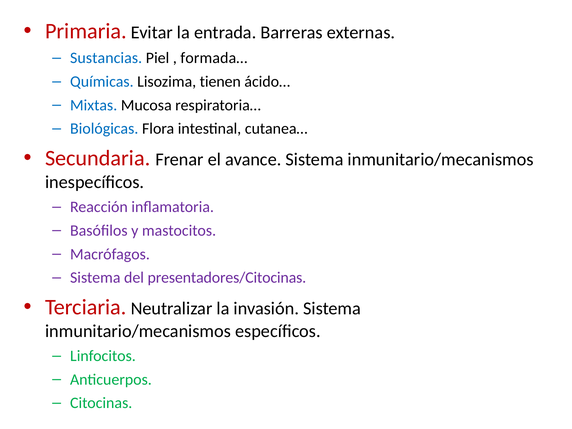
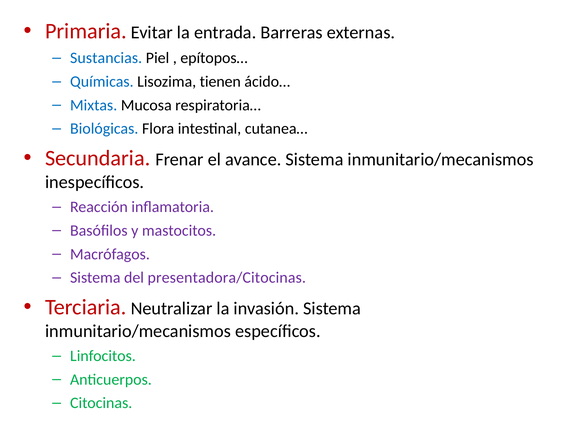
formada…: formada… -> epítopos…
presentadores/Citocinas: presentadores/Citocinas -> presentadora/Citocinas
